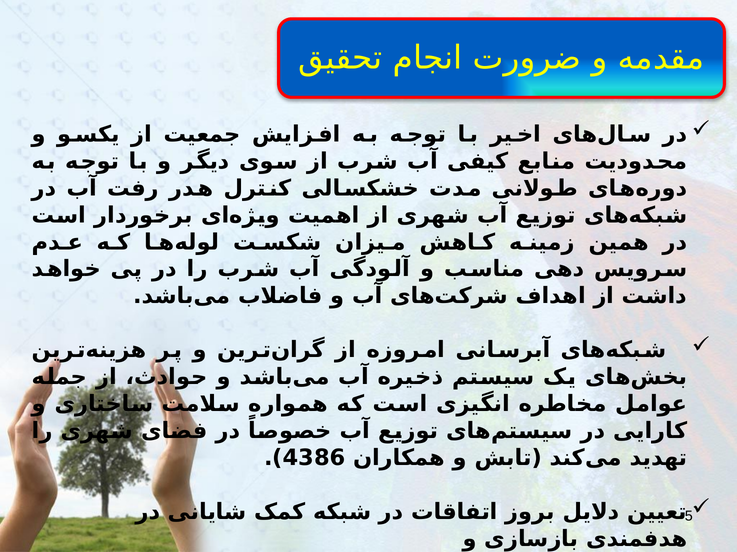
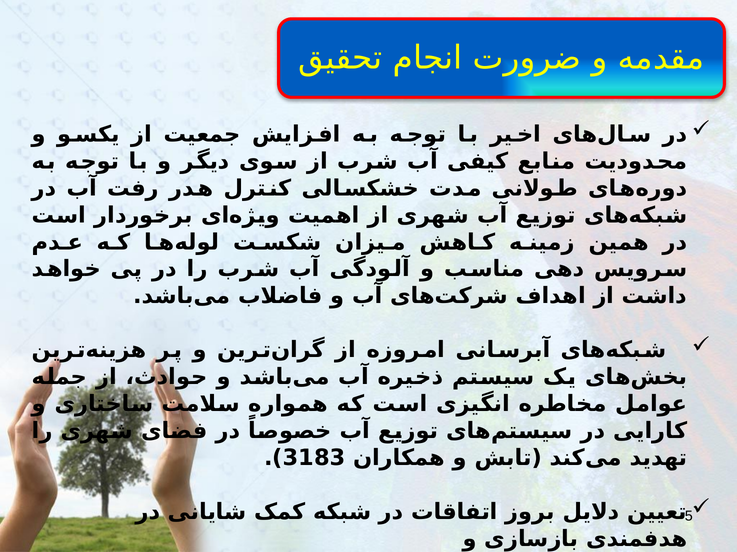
4386: 4386 -> 3183
